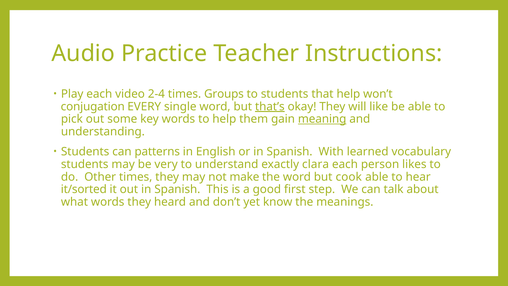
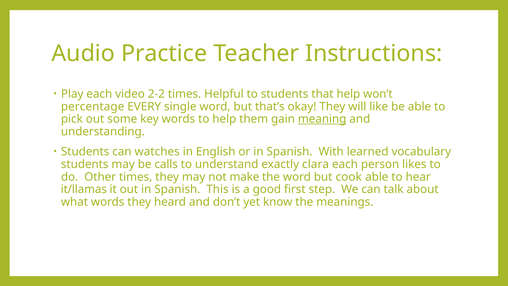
2-4: 2-4 -> 2-2
Groups: Groups -> Helpful
conjugation: conjugation -> percentage
that’s underline: present -> none
patterns: patterns -> watches
very: very -> calls
it/sorted: it/sorted -> it/llamas
